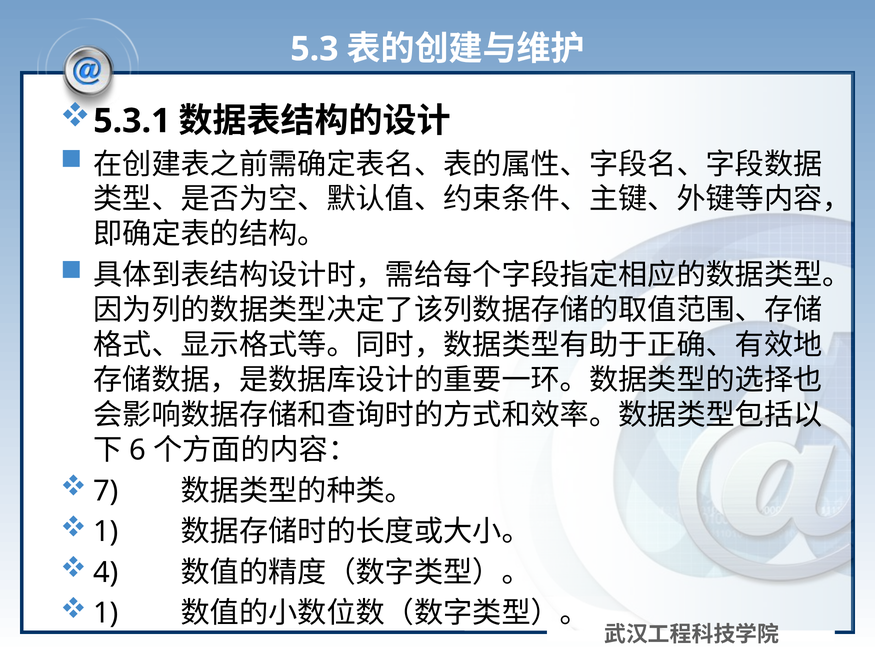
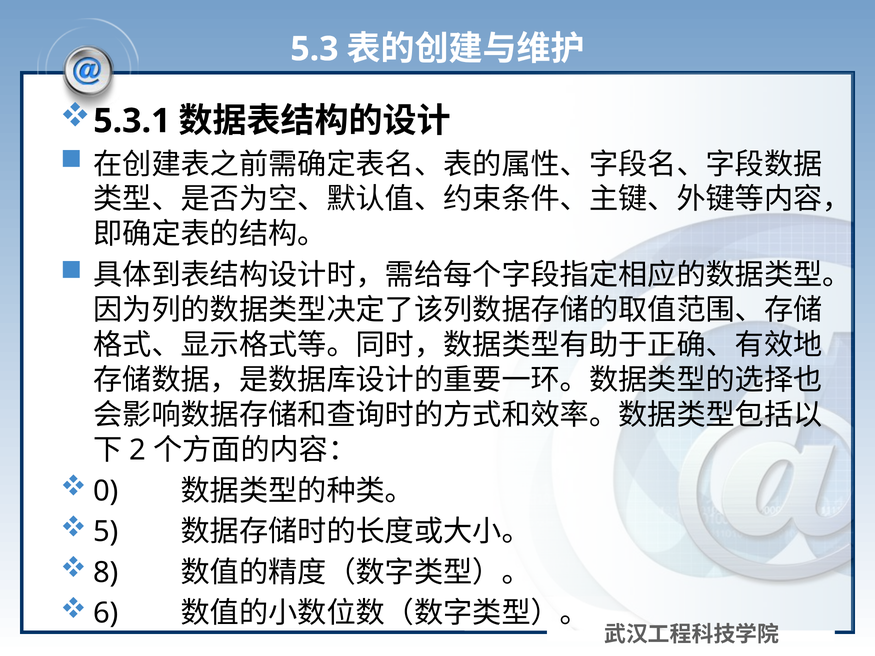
6: 6 -> 2
7: 7 -> 0
1 at (106, 532): 1 -> 5
4: 4 -> 8
1 at (106, 614): 1 -> 6
